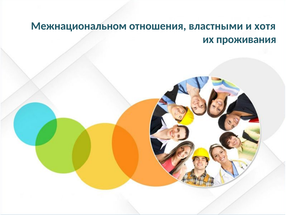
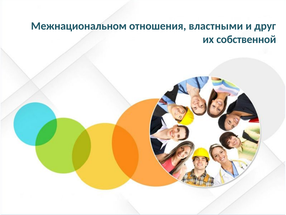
хотя: хотя -> друг
проживания: проживания -> собственной
